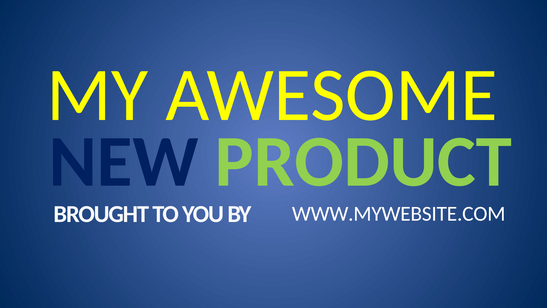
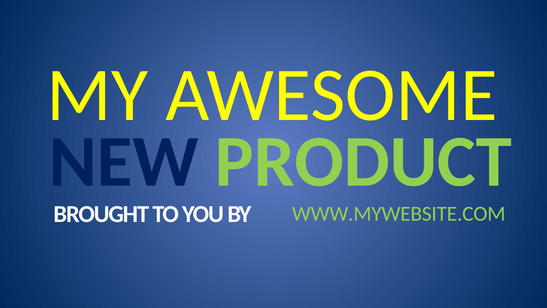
WWW.MYWEBSITE.COM colour: white -> light green
